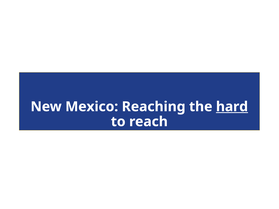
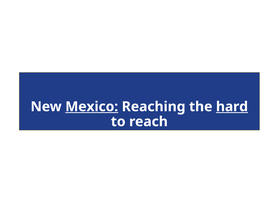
Mexico underline: none -> present
